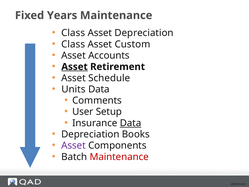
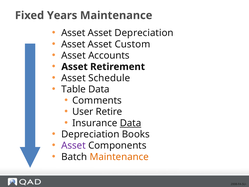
Class at (73, 33): Class -> Asset
Class at (73, 44): Class -> Asset
Asset at (75, 67) underline: present -> none
Units: Units -> Table
Setup: Setup -> Retire
Maintenance at (119, 157) colour: red -> orange
